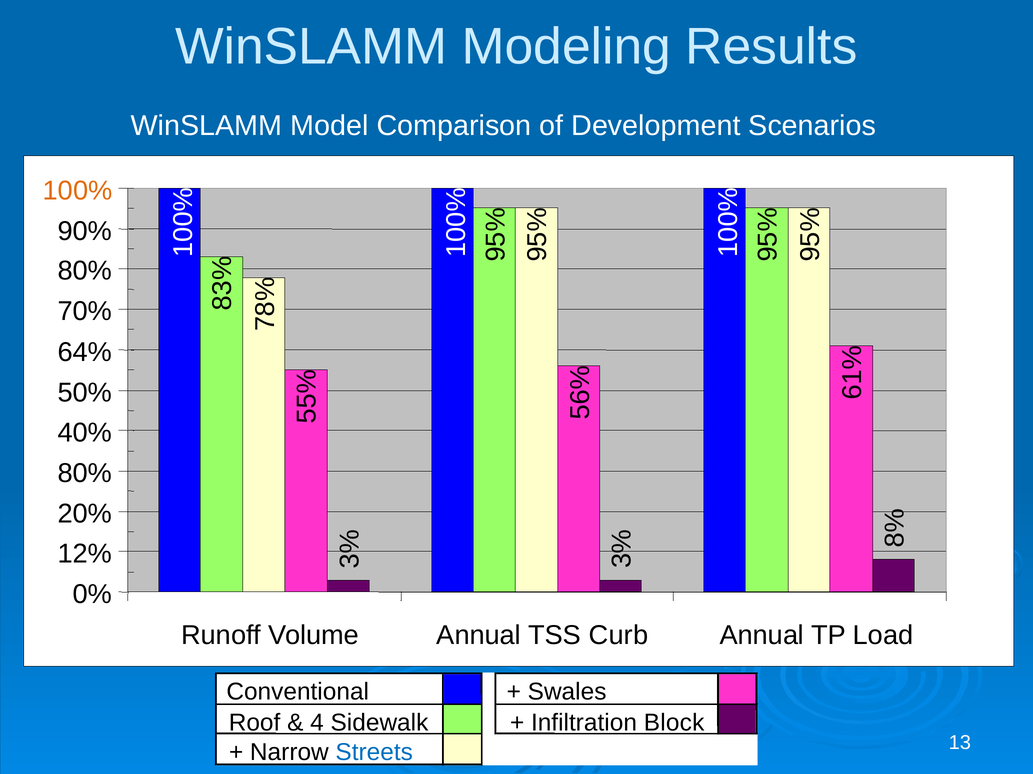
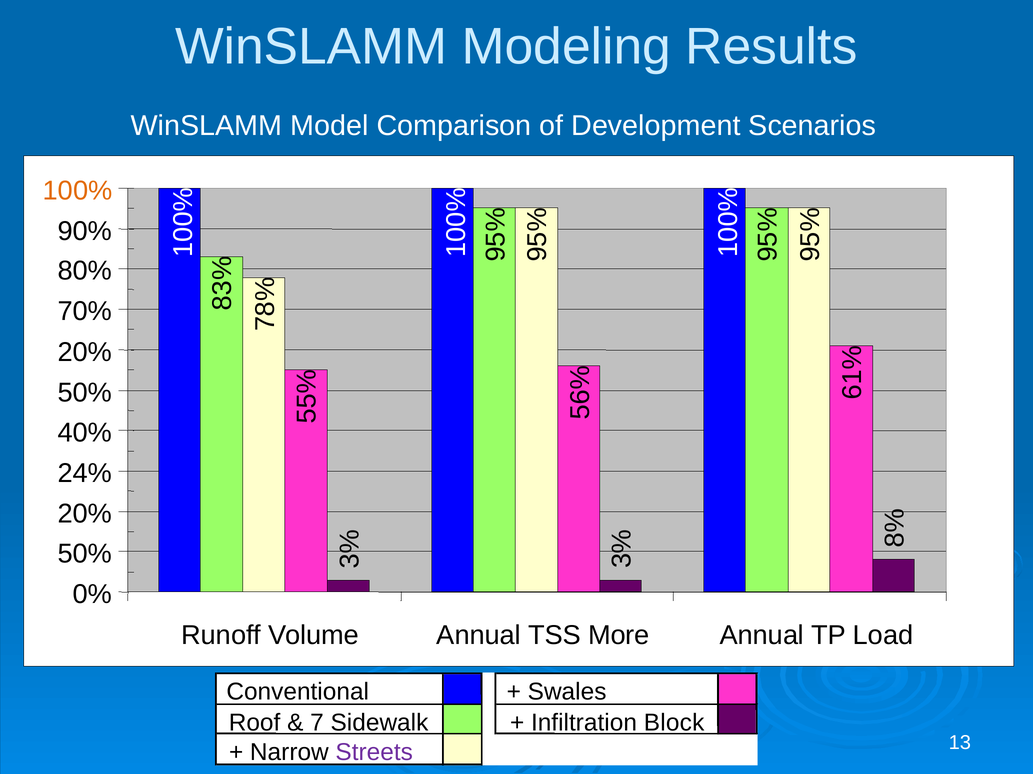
64% at (85, 353): 64% -> 20%
80% at (85, 474): 80% -> 24%
12% at (85, 554): 12% -> 50%
Curb: Curb -> More
4 at (317, 724): 4 -> 7
Streets colour: blue -> purple
